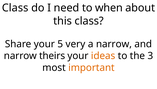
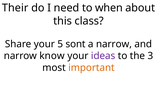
Class at (15, 8): Class -> Their
very: very -> sont
theirs: theirs -> know
ideas colour: orange -> purple
